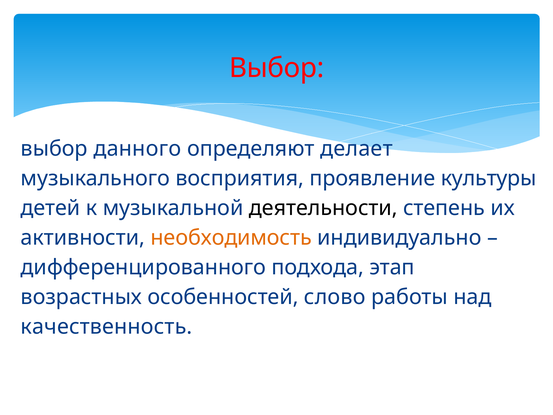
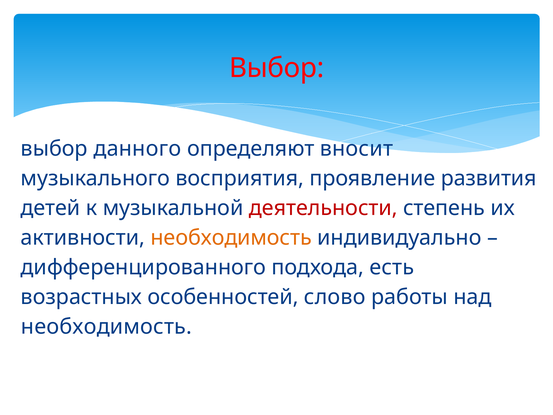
делает: делает -> вносит
культуры: культуры -> развития
деятельности colour: black -> red
этап: этап -> есть
качественность at (106, 327): качественность -> необходимость
